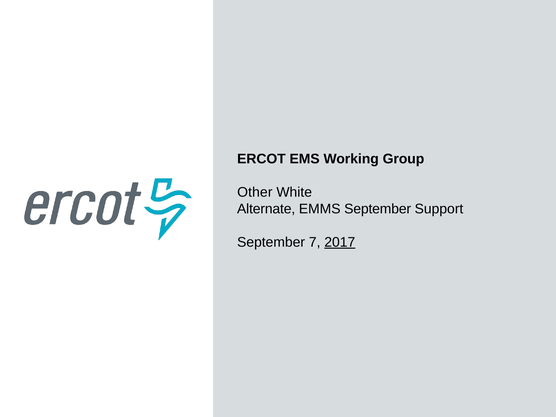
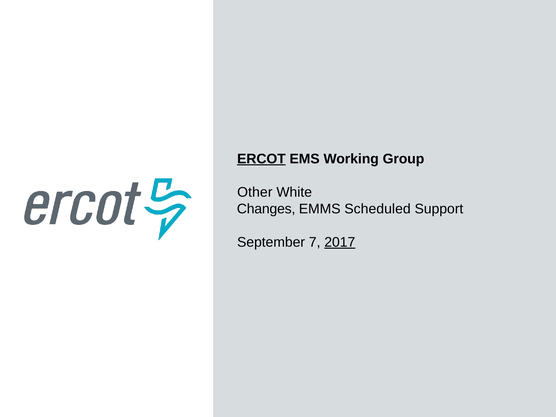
ERCOT underline: none -> present
Alternate: Alternate -> Changes
EMMS September: September -> Scheduled
